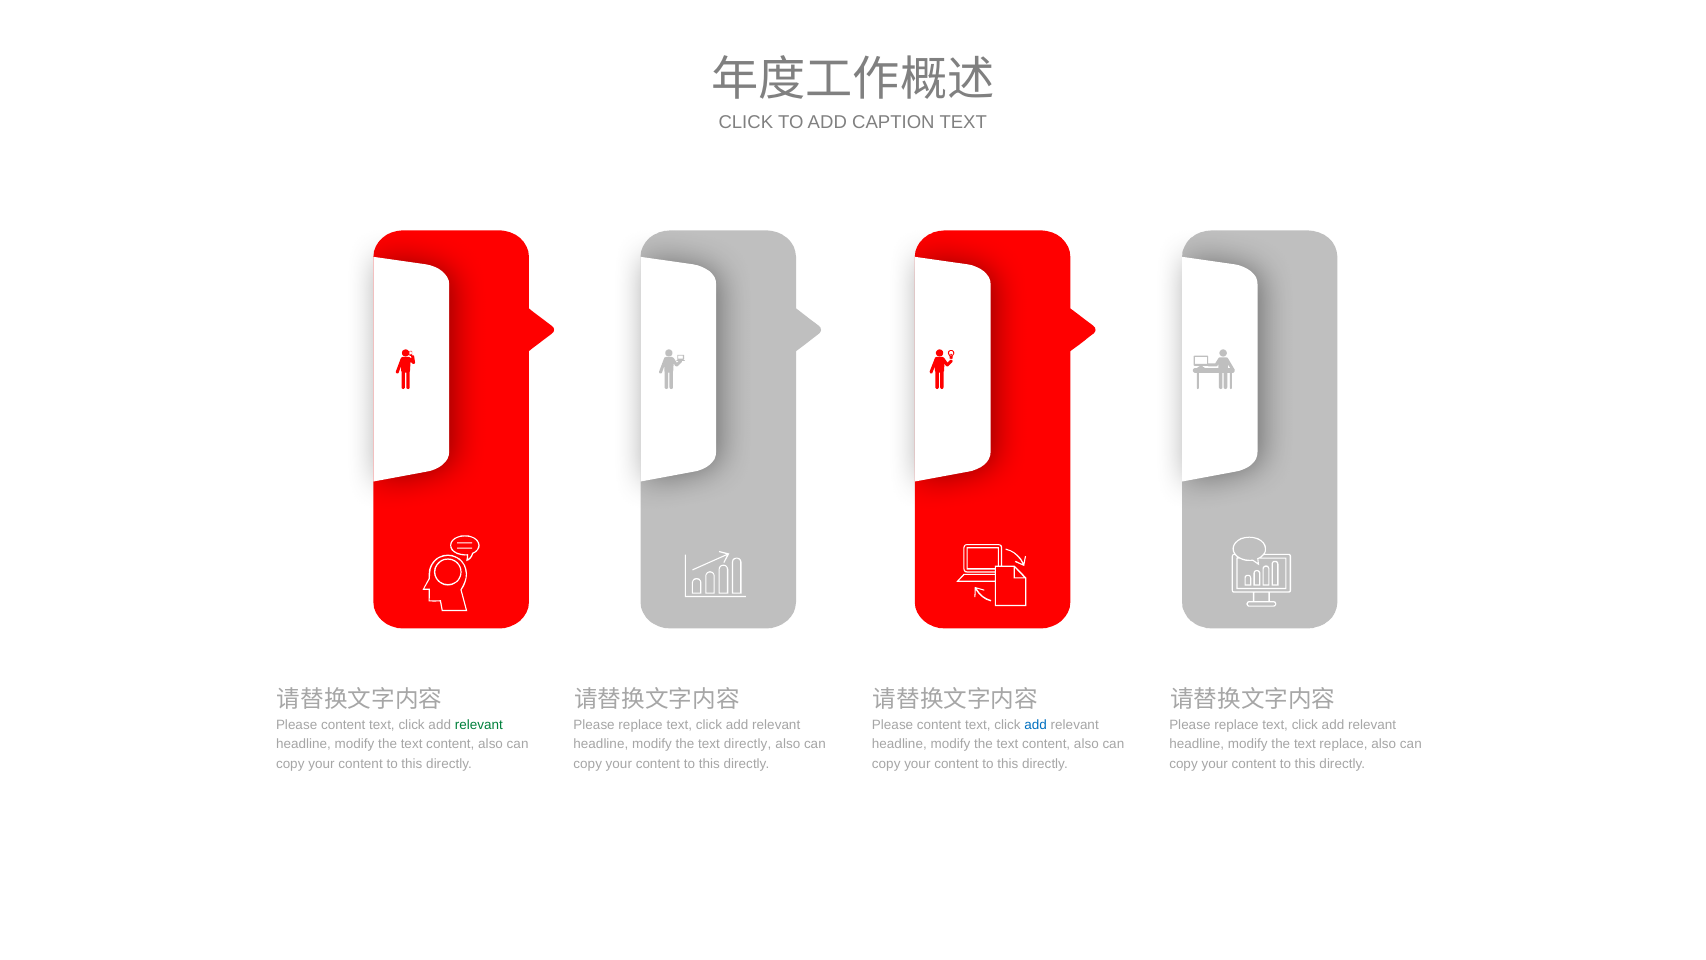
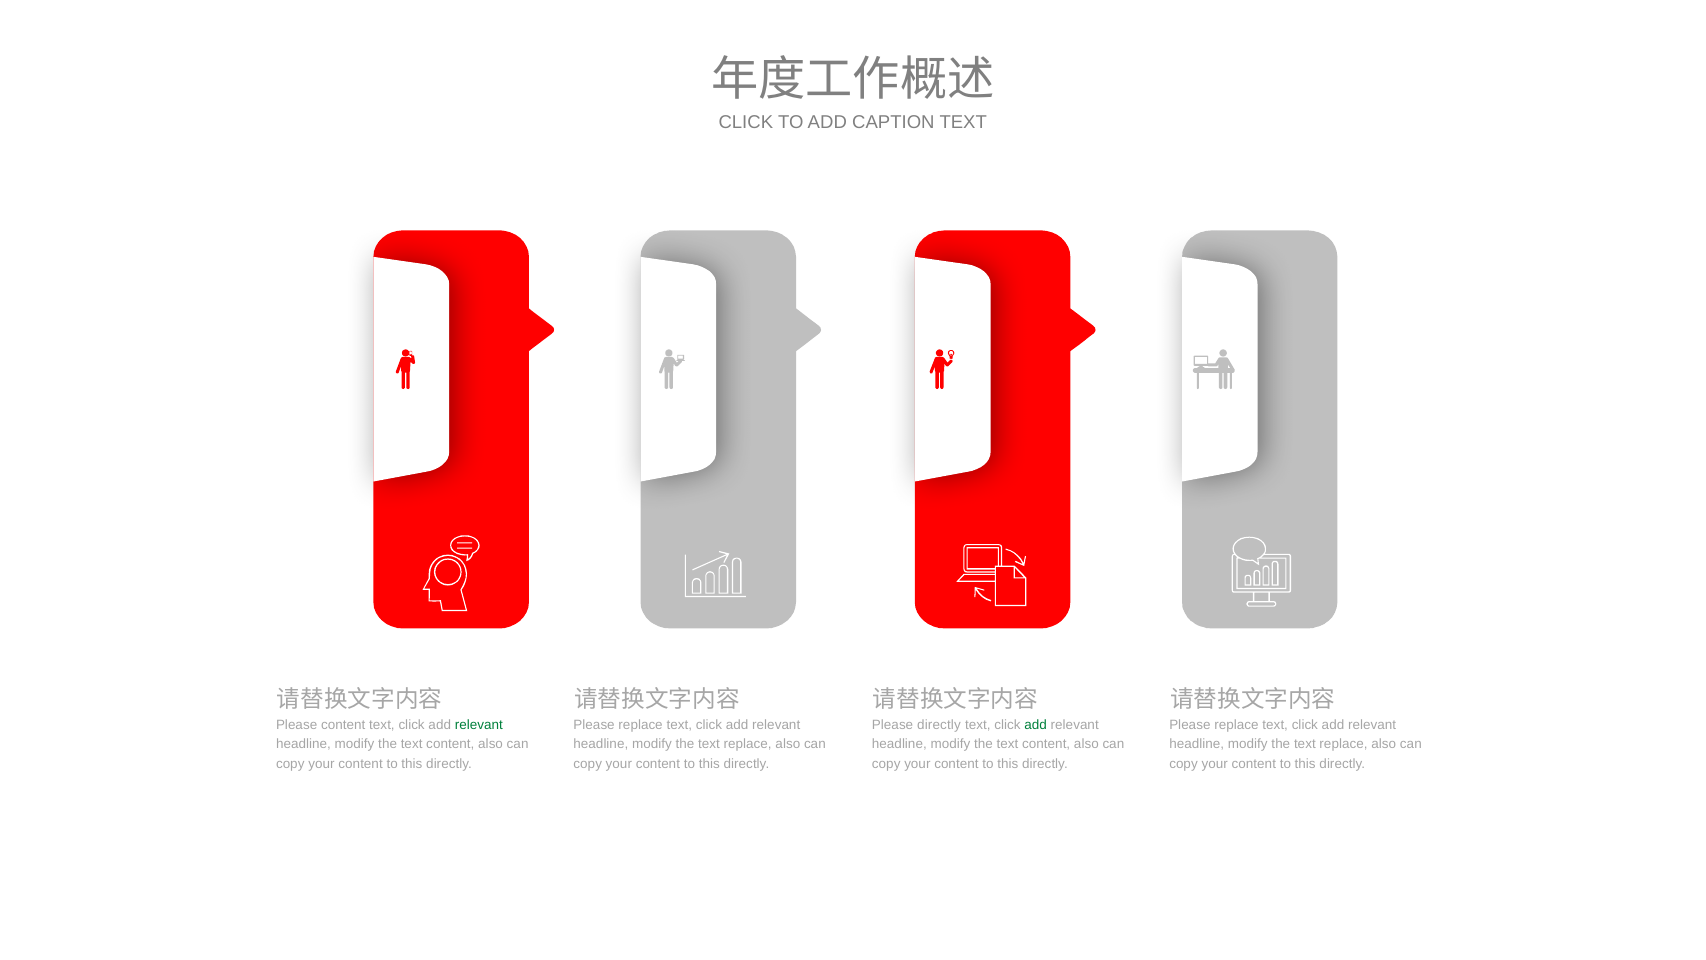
content at (939, 725): content -> directly
add at (1036, 725) colour: blue -> green
directly at (748, 744): directly -> replace
